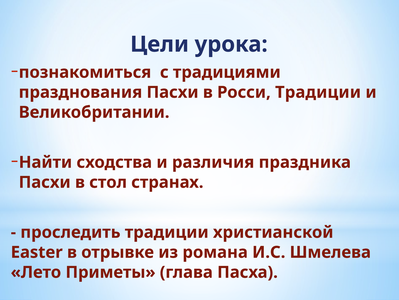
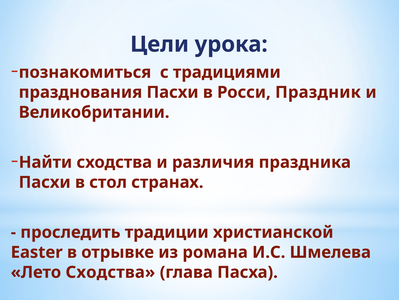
Росси Традиции: Традиции -> Праздник
Лето Приметы: Приметы -> Сходства
